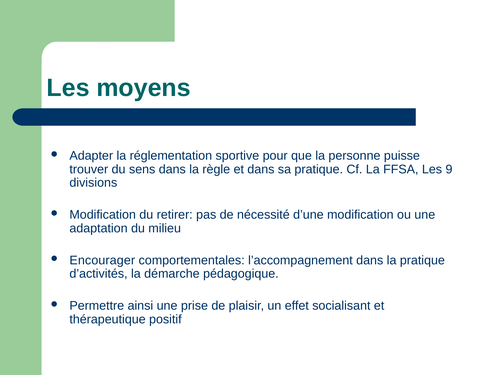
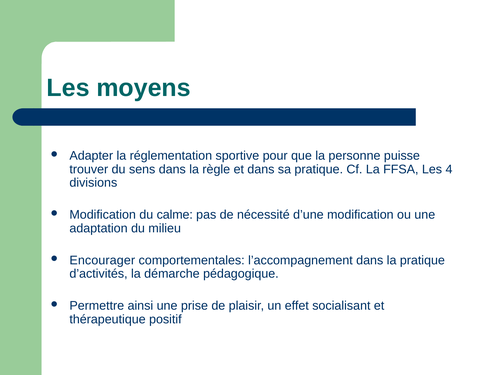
9: 9 -> 4
retirer: retirer -> calme
